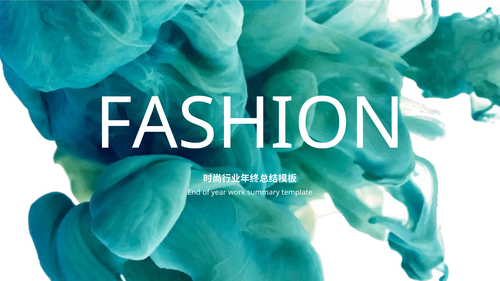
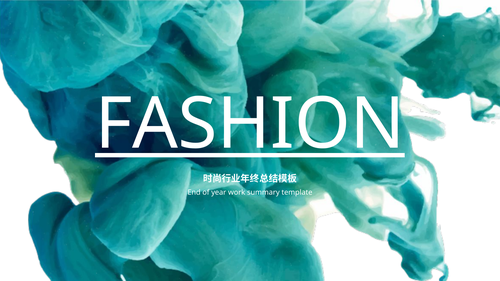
FASHION underline: none -> present
